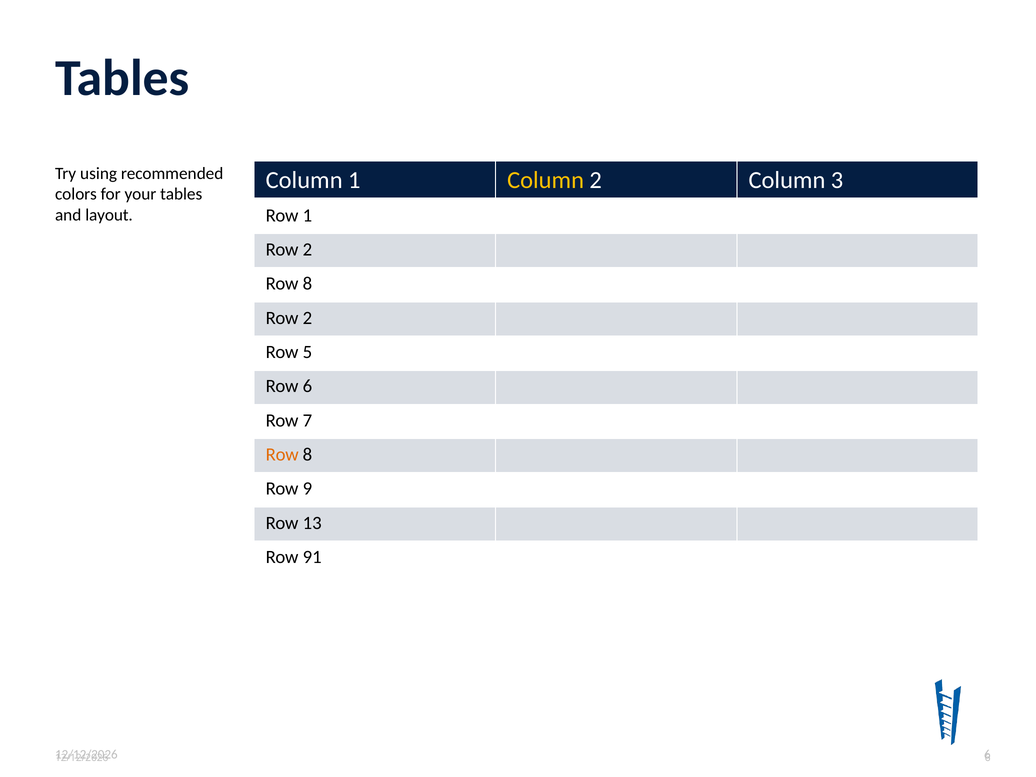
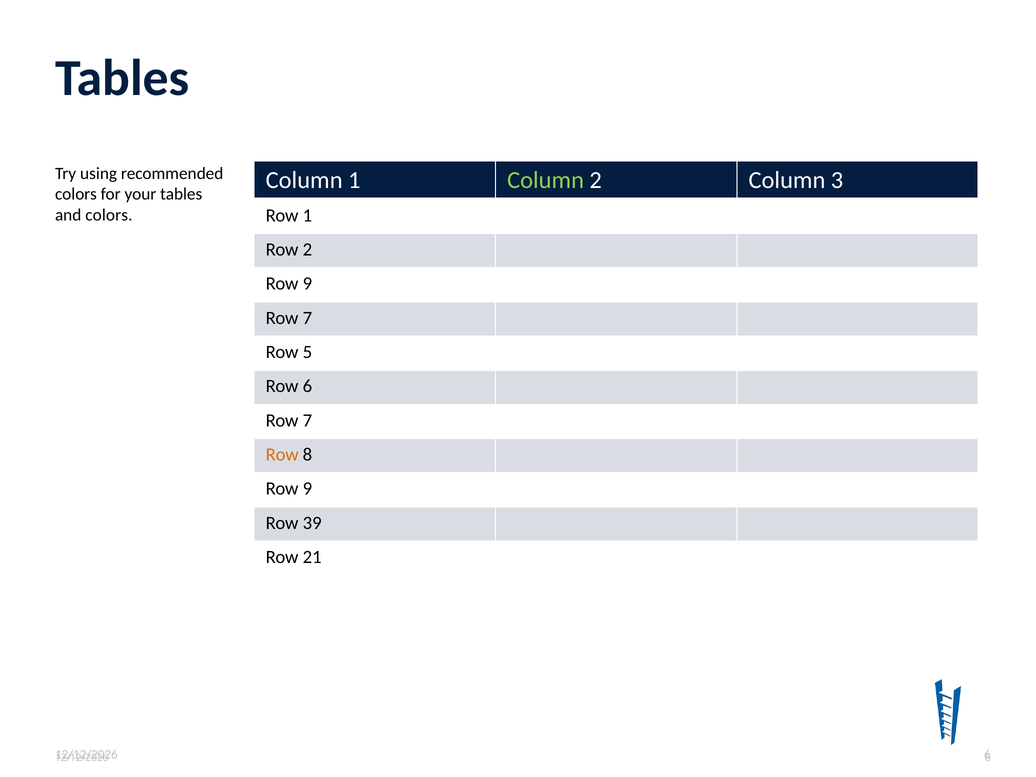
Column at (546, 180) colour: yellow -> light green
and layout: layout -> colors
8 at (307, 284): 8 -> 9
2 at (307, 318): 2 -> 7
13: 13 -> 39
91: 91 -> 21
